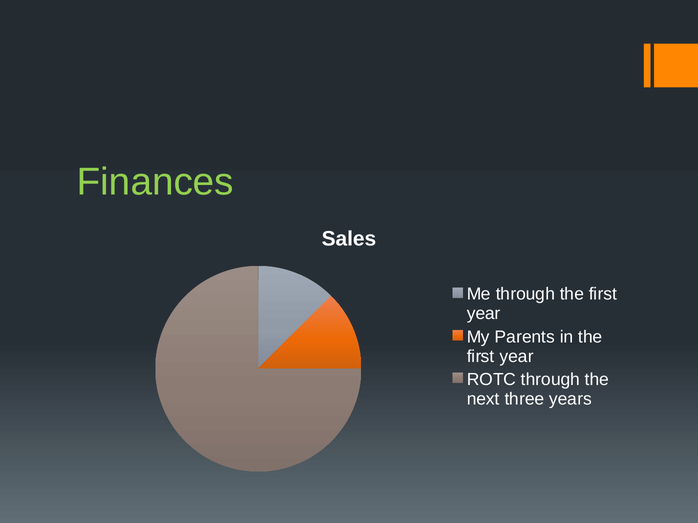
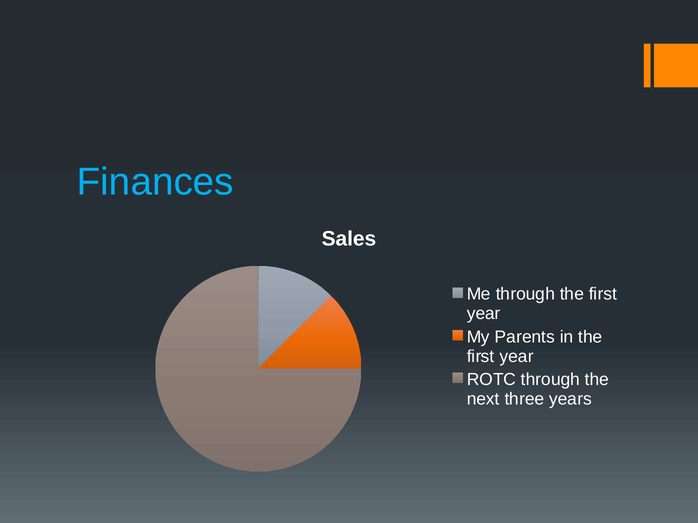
Finances colour: light green -> light blue
